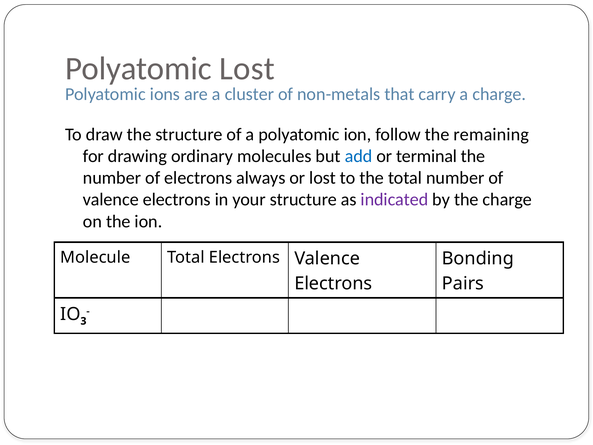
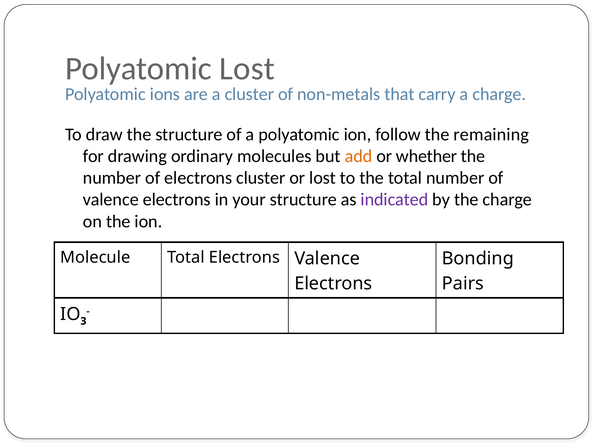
add colour: blue -> orange
terminal: terminal -> whether
electrons always: always -> cluster
